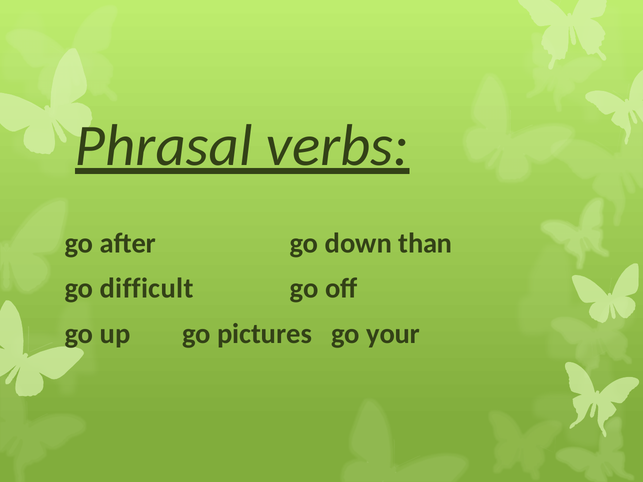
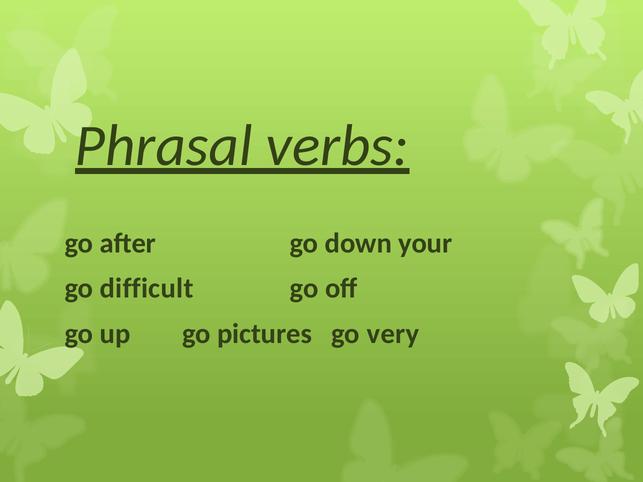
than: than -> your
your: your -> very
